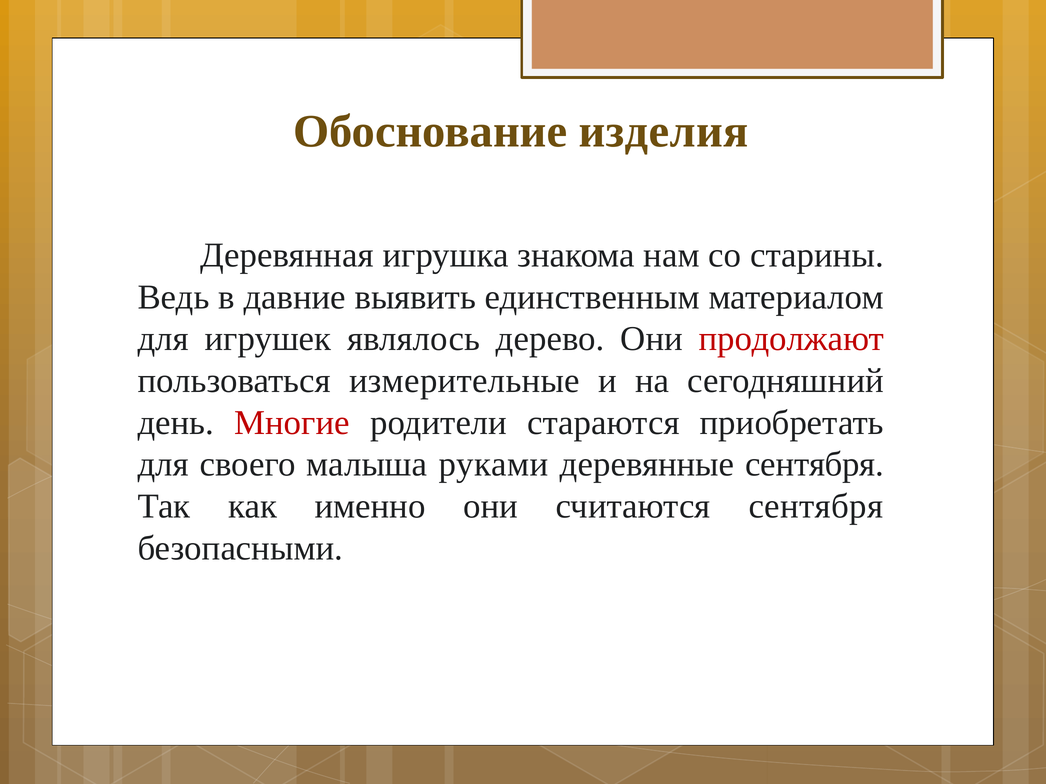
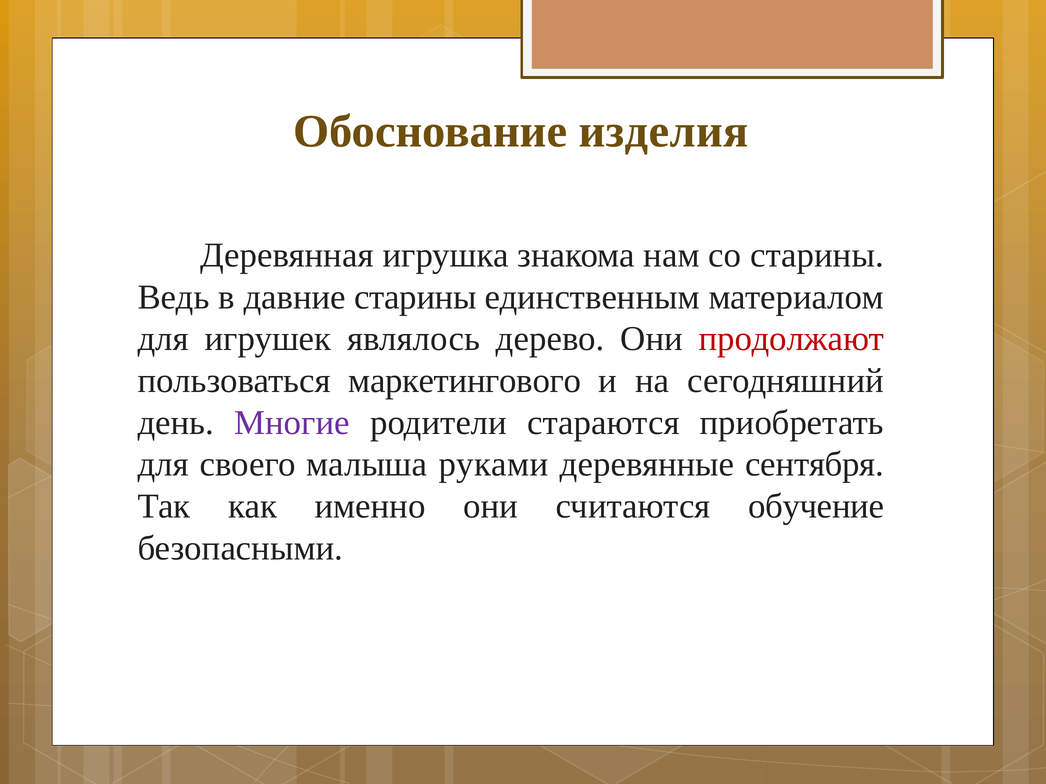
давние выявить: выявить -> старины
измерительные: измерительные -> маркетингового
Многие colour: red -> purple
считаются сентября: сентября -> обучение
